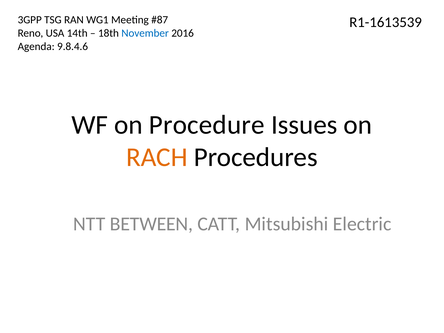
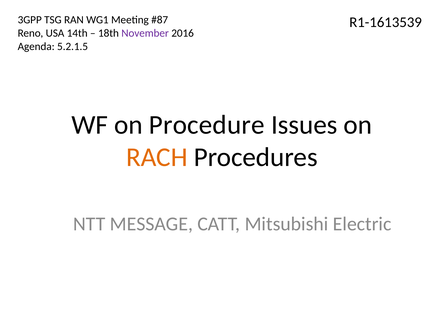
November colour: blue -> purple
9.8.4.6: 9.8.4.6 -> 5.2.1.5
BETWEEN: BETWEEN -> MESSAGE
